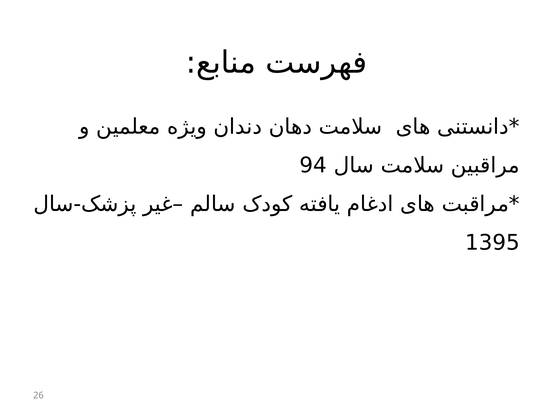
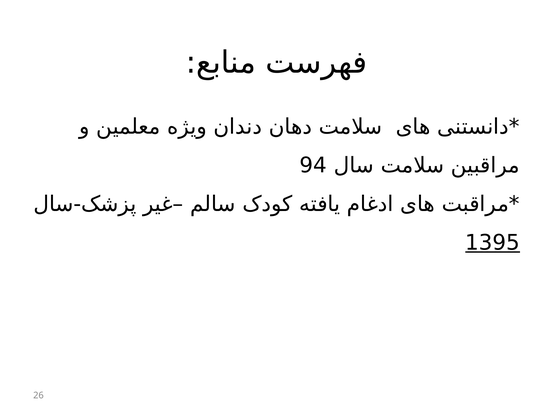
1395 underline: none -> present
